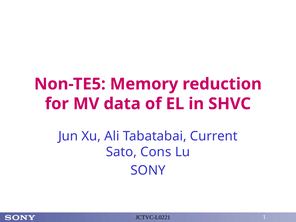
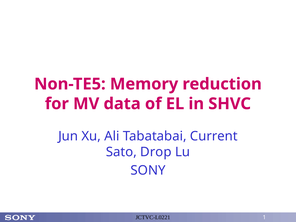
Cons: Cons -> Drop
